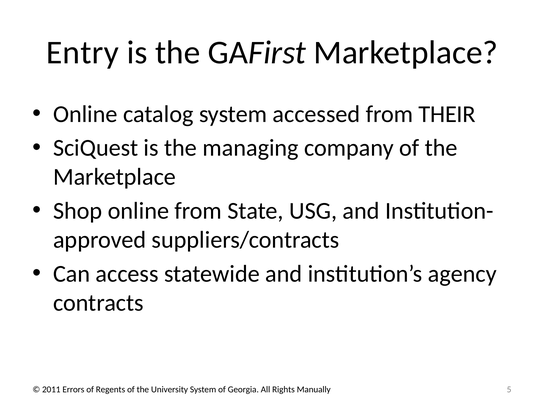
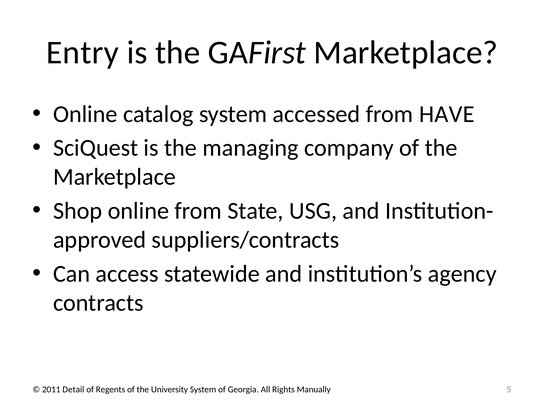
THEIR: THEIR -> HAVE
Errors: Errors -> Detail
